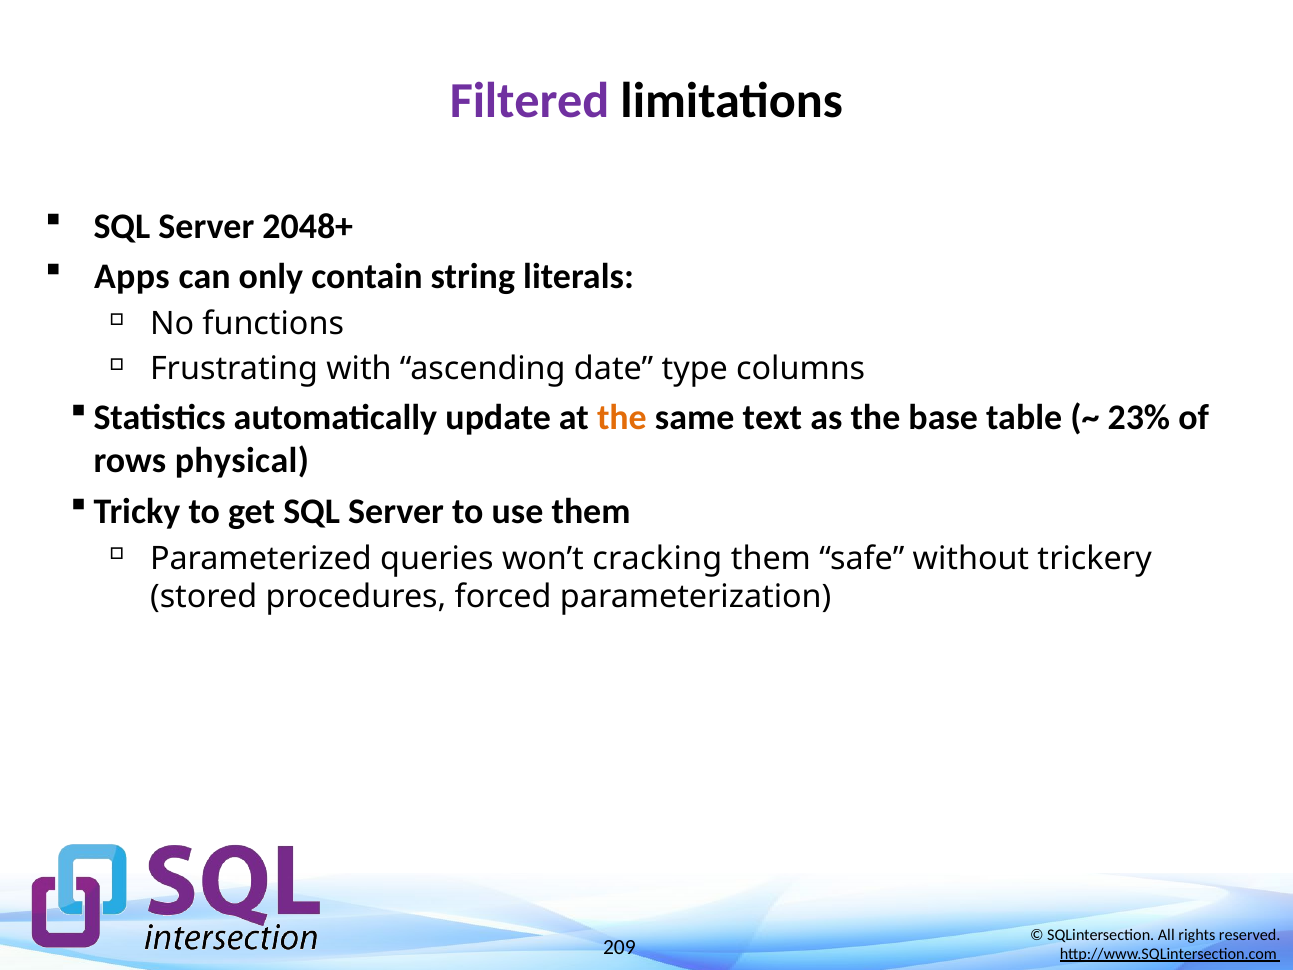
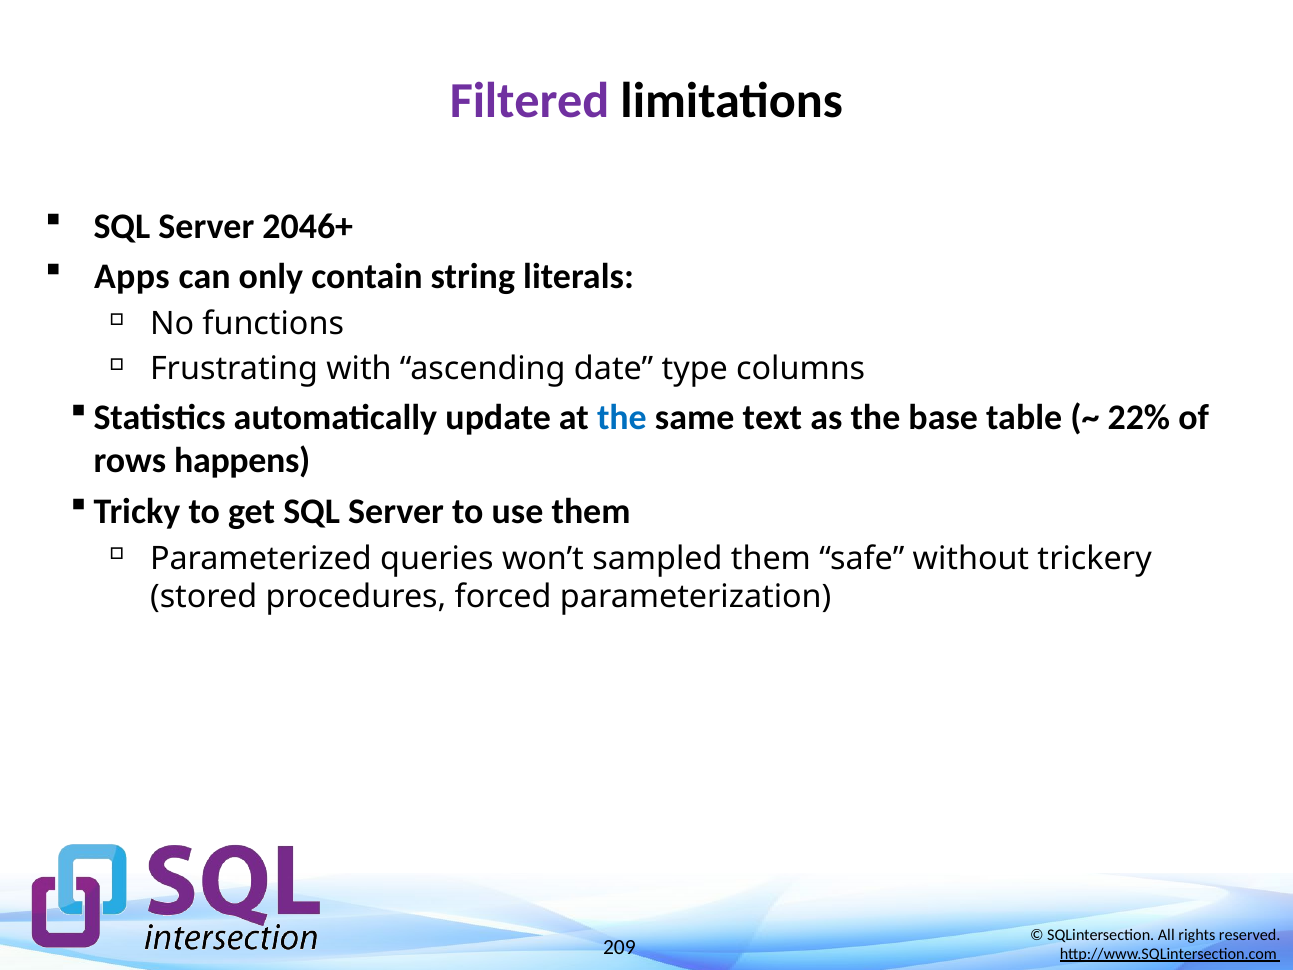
2048+: 2048+ -> 2046+
the at (622, 418) colour: orange -> blue
23%: 23% -> 22%
physical: physical -> happens
cracking: cracking -> sampled
